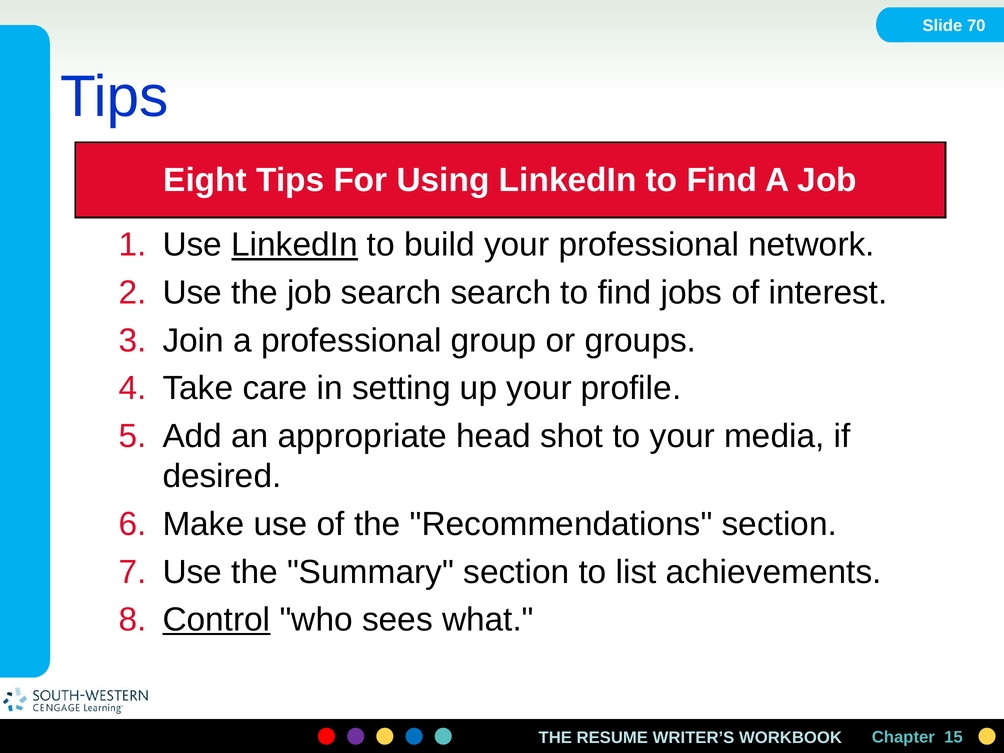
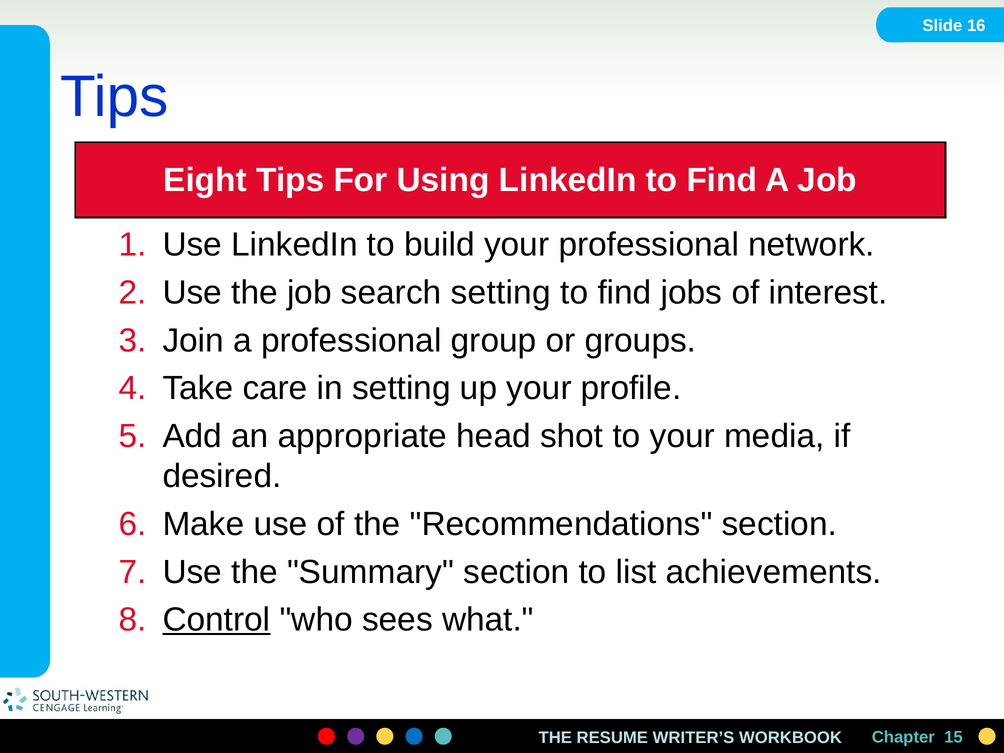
70: 70 -> 16
LinkedIn at (295, 245) underline: present -> none
search search: search -> setting
